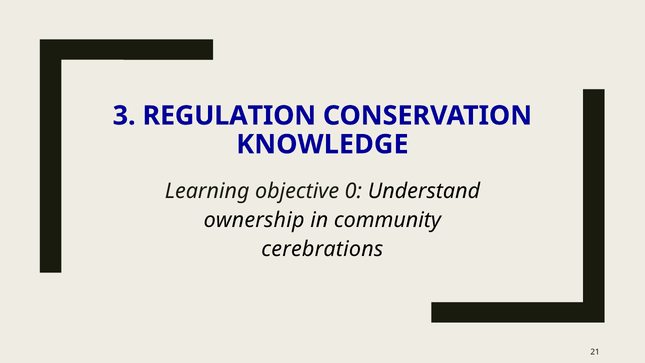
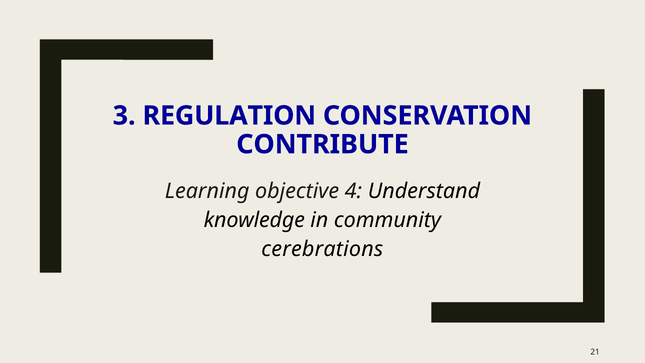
KNOWLEDGE: KNOWLEDGE -> CONTRIBUTE
0: 0 -> 4
ownership: ownership -> knowledge
